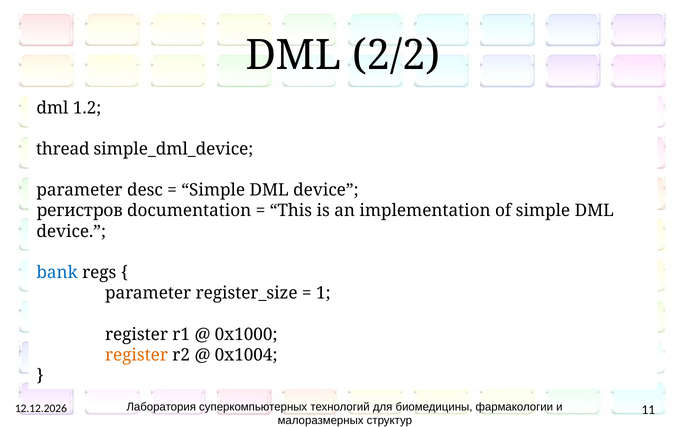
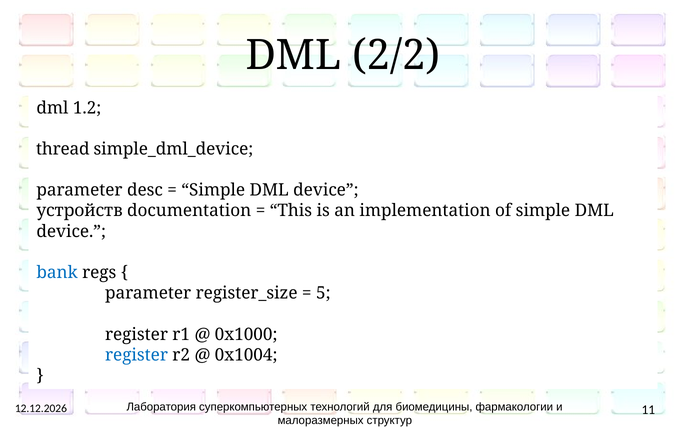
регистров: регистров -> устройств
1: 1 -> 5
register at (136, 355) colour: orange -> blue
